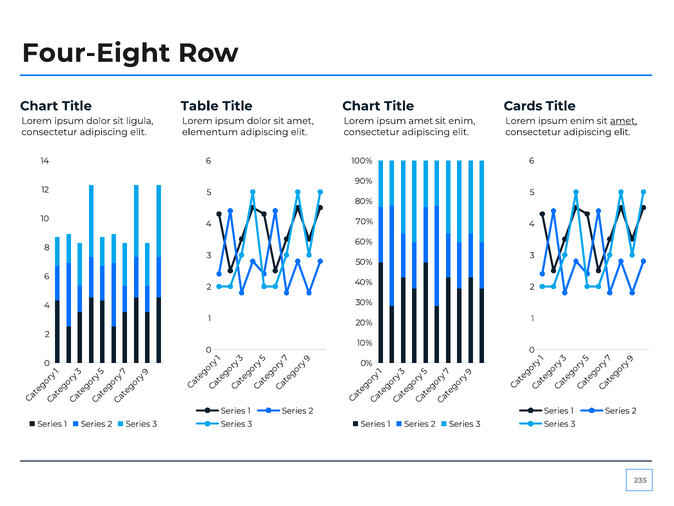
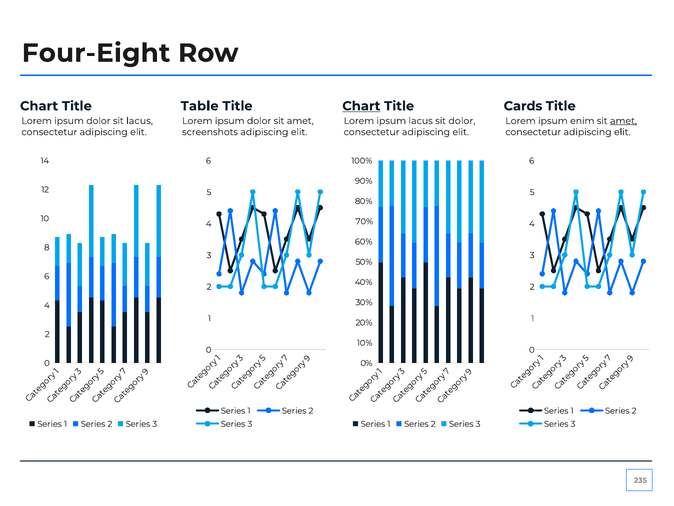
Chart at (361, 106) underline: none -> present
sit ligula: ligula -> lacus
ipsum amet: amet -> lacus
sit enim: enim -> dolor
elementum: elementum -> screenshots
